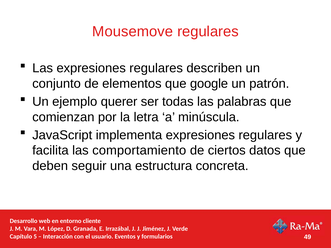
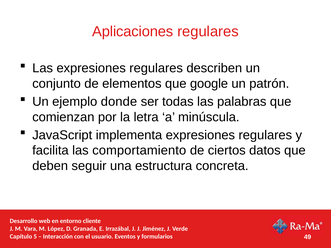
Mousemove: Mousemove -> Aplicaciones
querer: querer -> donde
